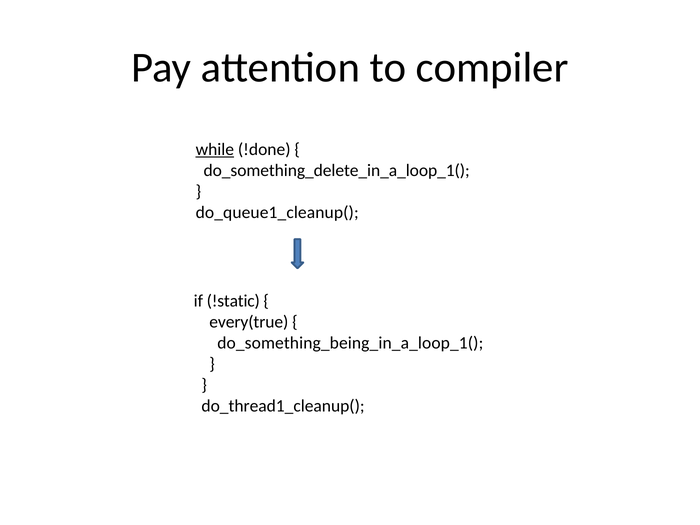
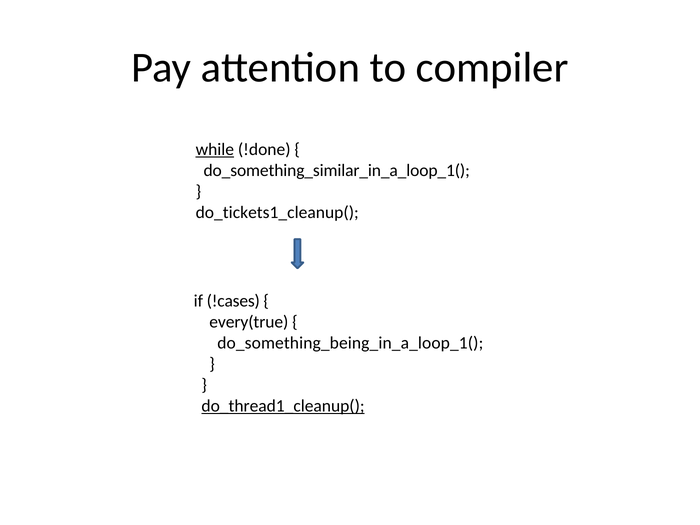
do_something_delete_in_a_loop_1(: do_something_delete_in_a_loop_1( -> do_something_similar_in_a_loop_1(
do_queue1_cleanup(: do_queue1_cleanup( -> do_tickets1_cleanup(
!static: !static -> !cases
do_thread1_cleanup( underline: none -> present
